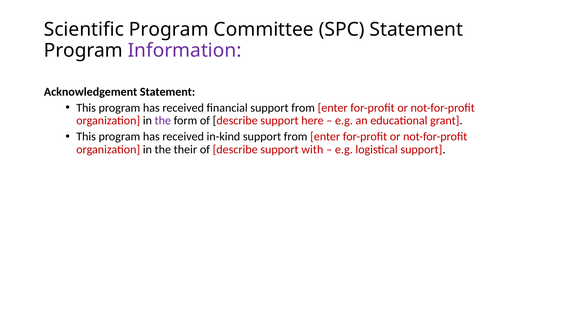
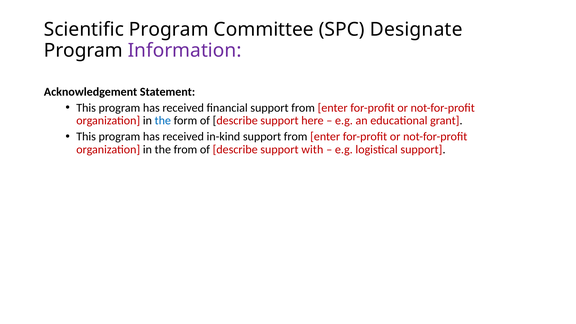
SPC Statement: Statement -> Designate
the at (163, 121) colour: purple -> blue
the their: their -> from
